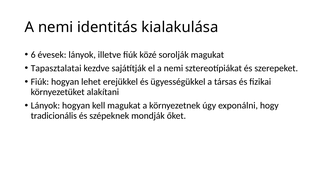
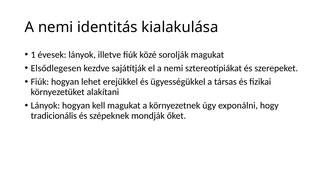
6: 6 -> 1
Tapasztalatai: Tapasztalatai -> Elsődlegesen
